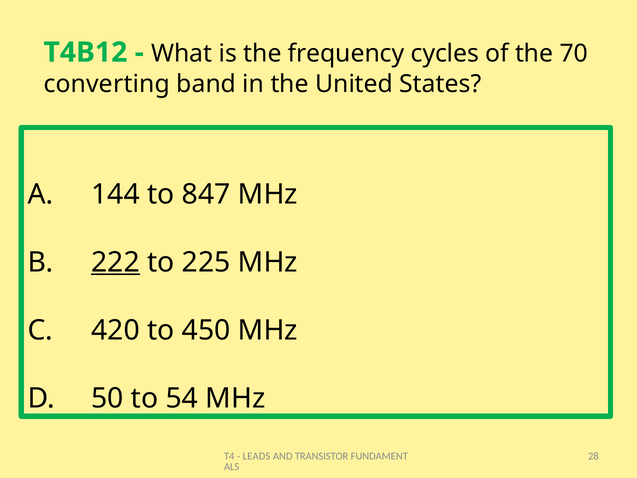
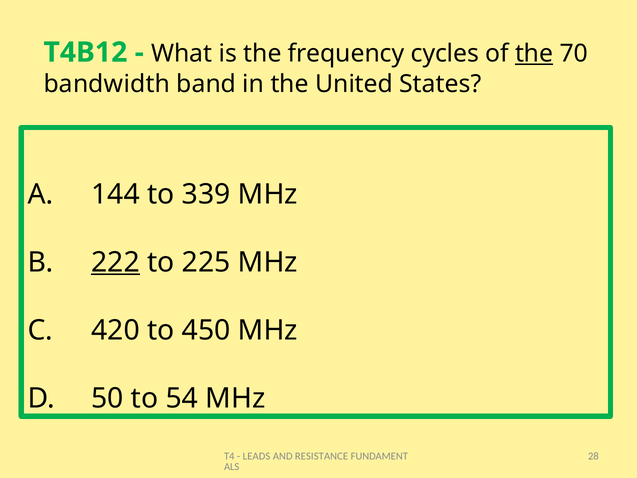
the at (534, 53) underline: none -> present
converting: converting -> bandwidth
847: 847 -> 339
TRANSISTOR: TRANSISTOR -> RESISTANCE
